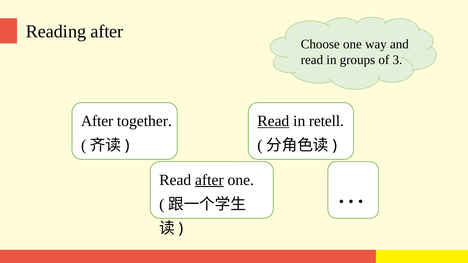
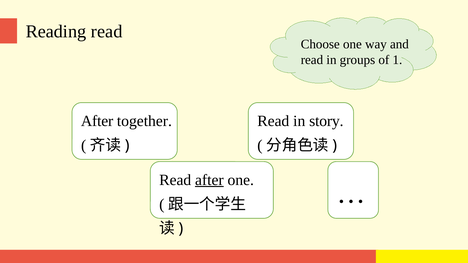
Reading after: after -> read
3: 3 -> 1
Read at (273, 121) underline: present -> none
retell: retell -> story
